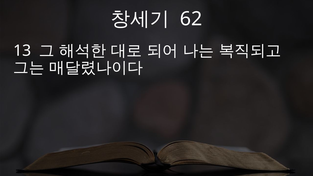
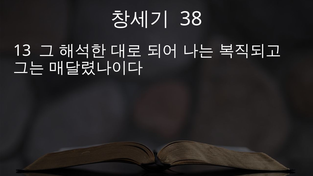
62: 62 -> 38
